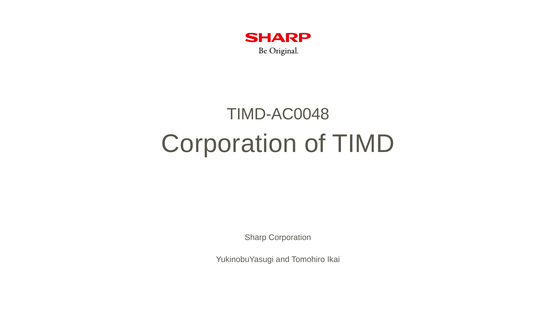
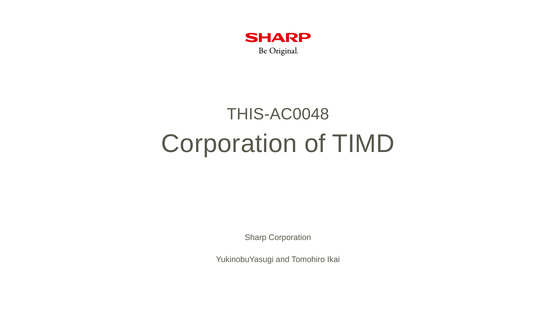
TIMD-AC0048: TIMD-AC0048 -> THIS-AC0048
